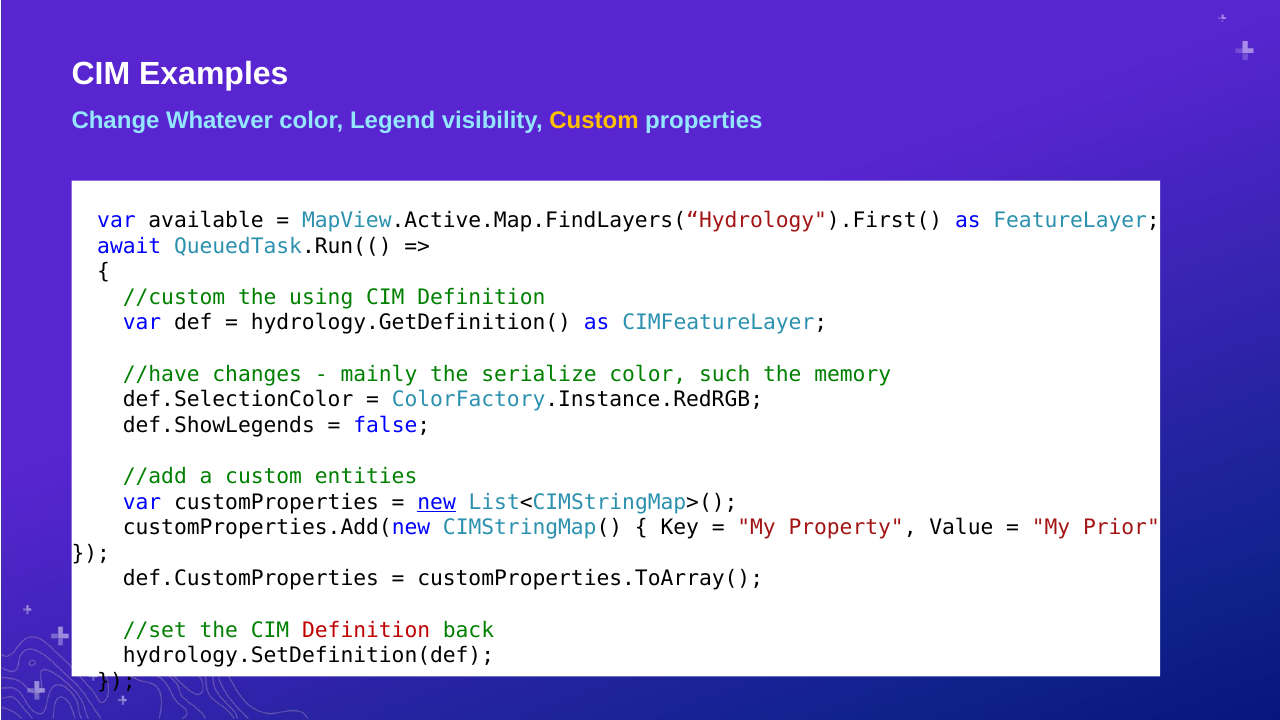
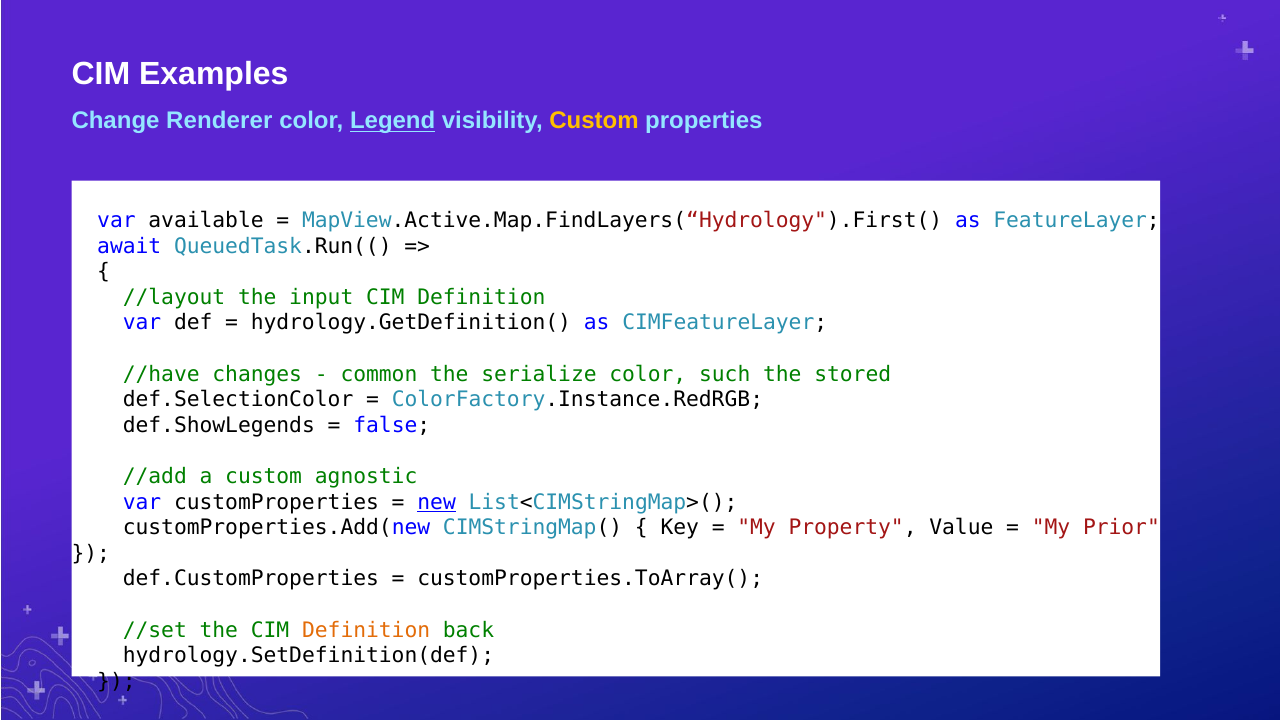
Whatever: Whatever -> Renderer
Legend underline: none -> present
//custom: //custom -> //layout
using: using -> input
mainly: mainly -> common
memory: memory -> stored
entities: entities -> agnostic
Definition at (366, 630) colour: red -> orange
